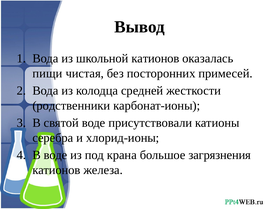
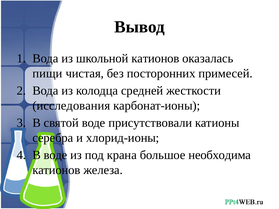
родственники: родственники -> исследования
загрязнения: загрязнения -> необходима
